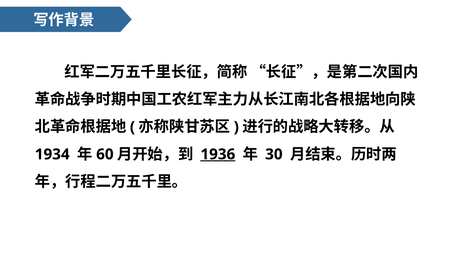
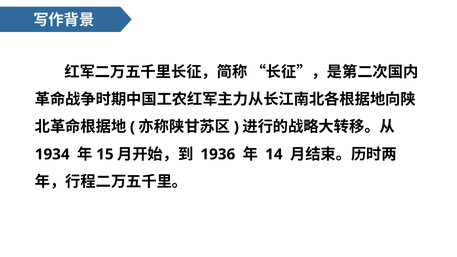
60: 60 -> 15
1936 underline: present -> none
30: 30 -> 14
